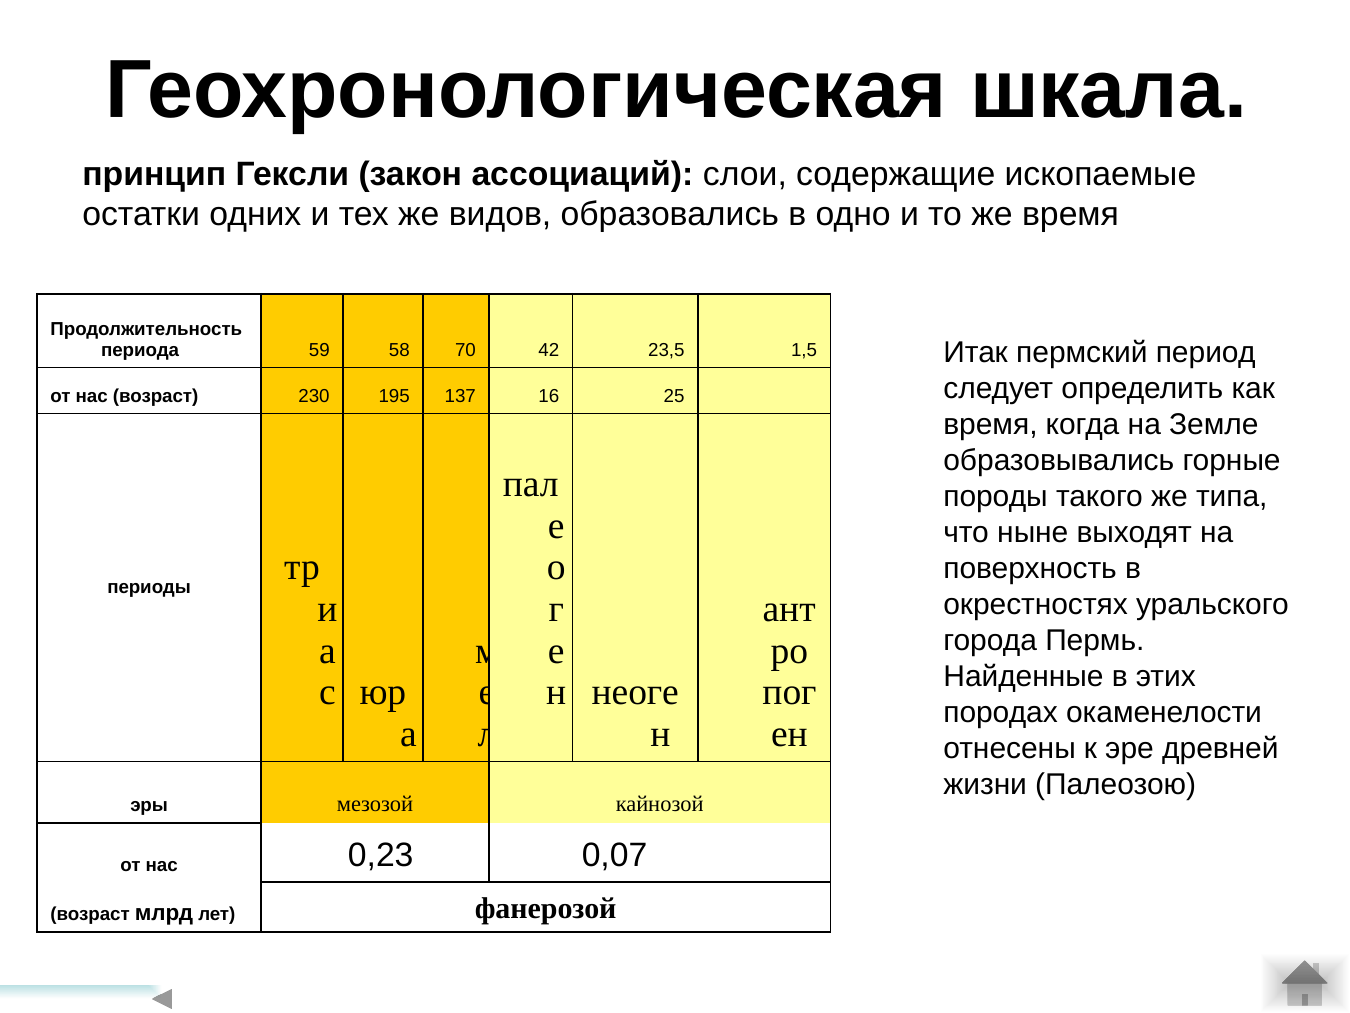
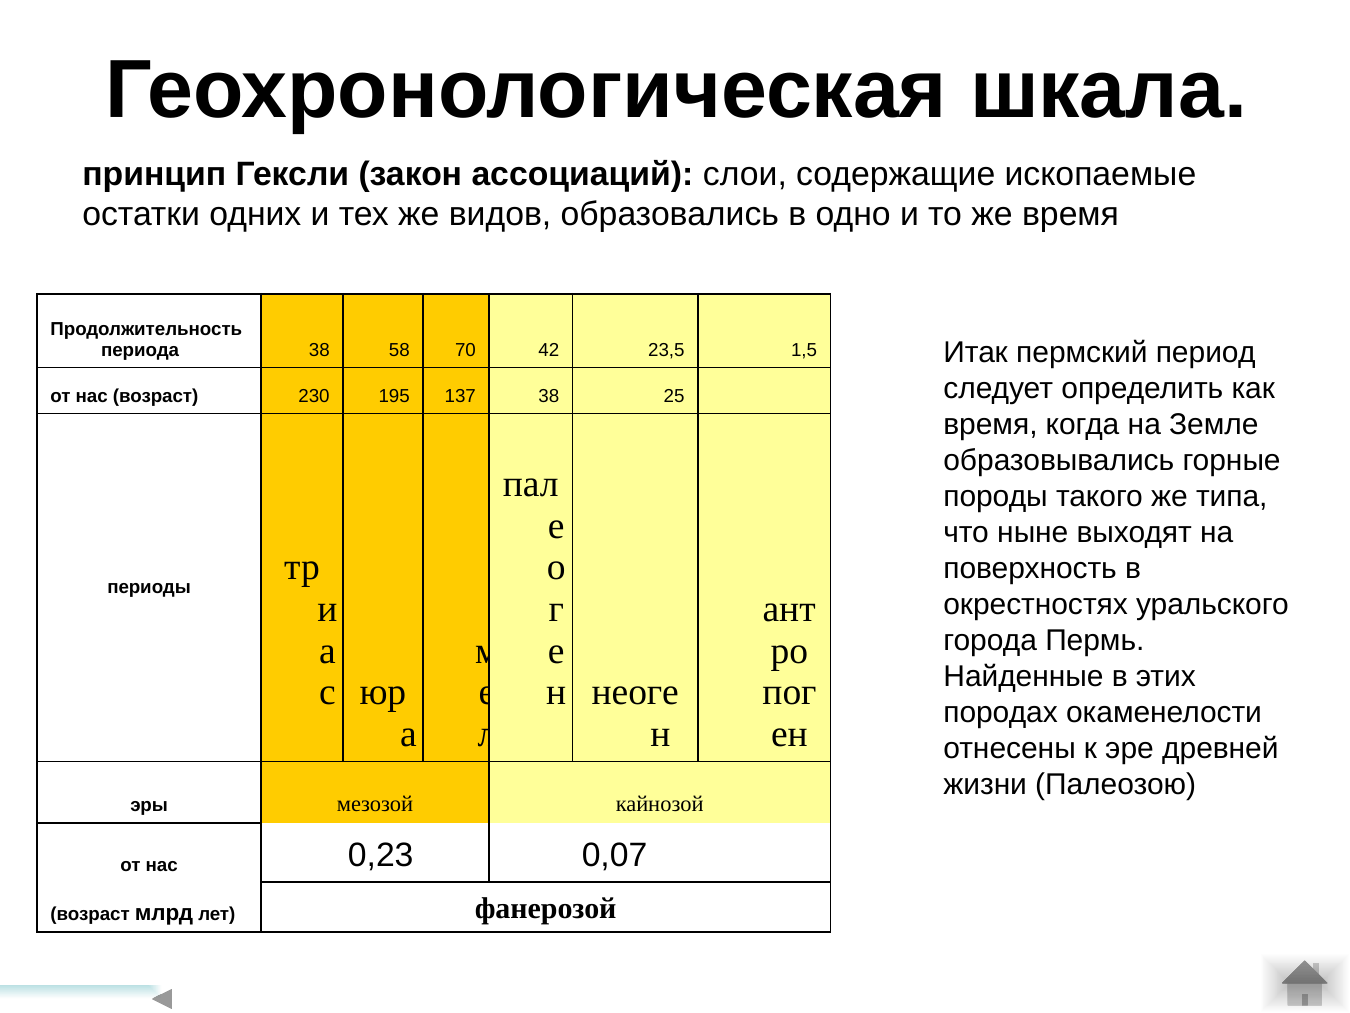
периода 59: 59 -> 38
137 16: 16 -> 38
